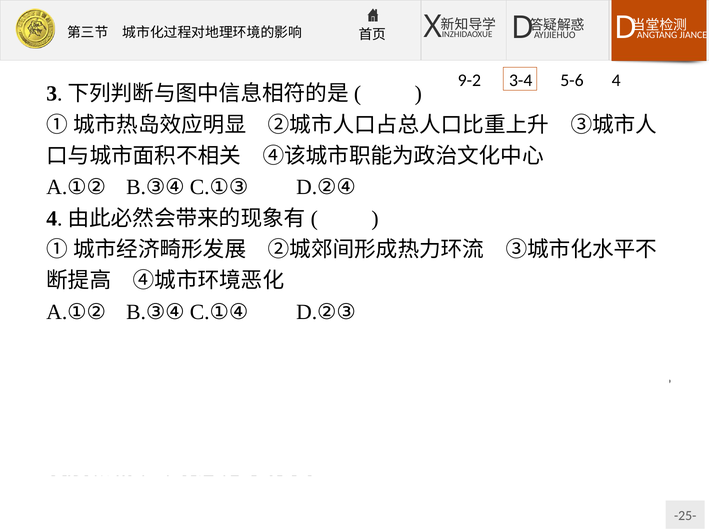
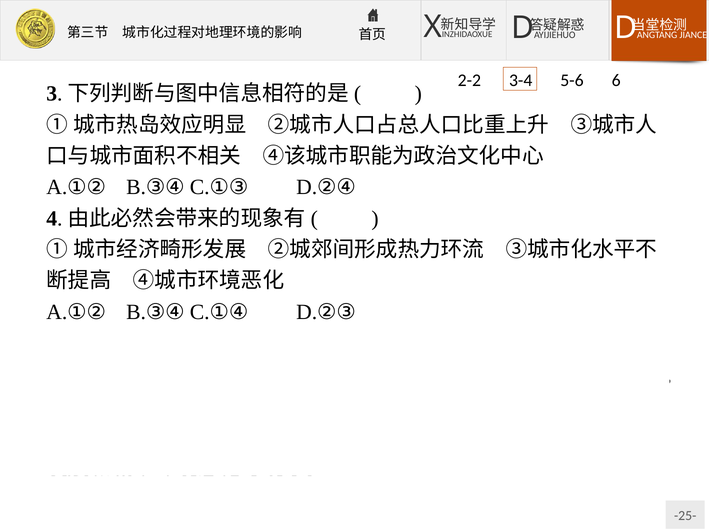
9-2: 9-2 -> 2-2
4: 4 -> 6
